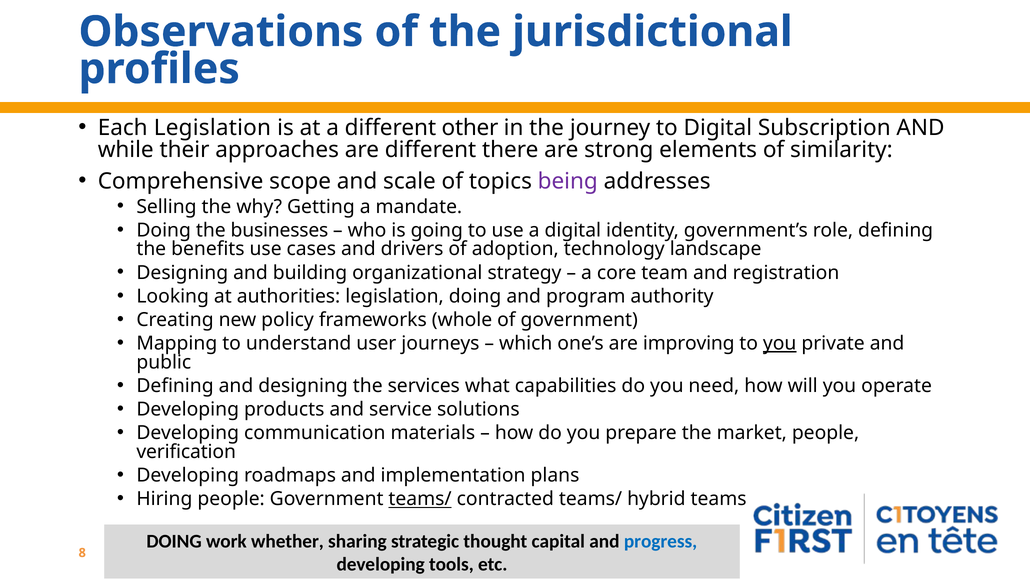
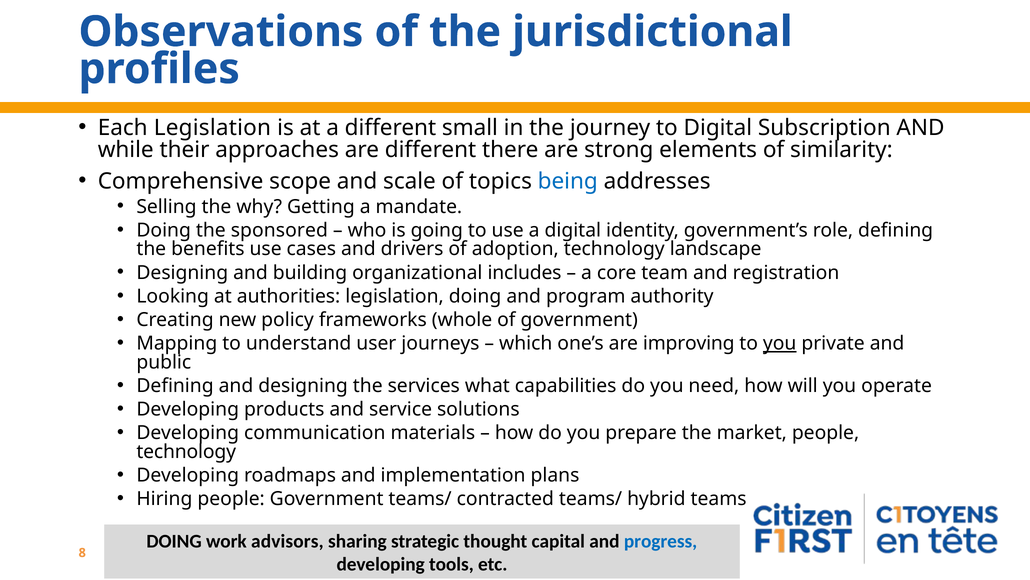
other: other -> small
being colour: purple -> blue
businesses: businesses -> sponsored
strategy: strategy -> includes
verification at (186, 451): verification -> technology
teams/ at (420, 498) underline: present -> none
whether: whether -> advisors
